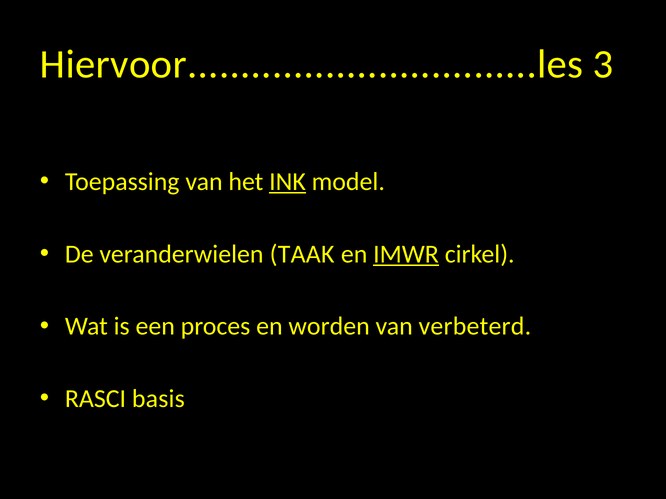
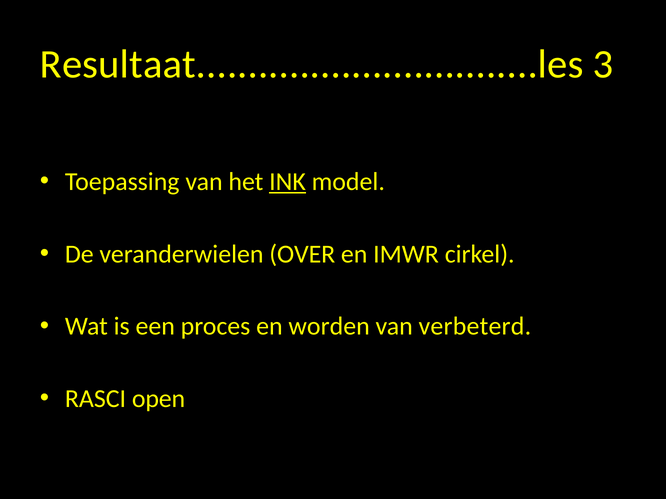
Hiervoor.................................les: Hiervoor.................................les -> Resultaat.................................les
TAAK: TAAK -> OVER
IMWR underline: present -> none
basis: basis -> open
